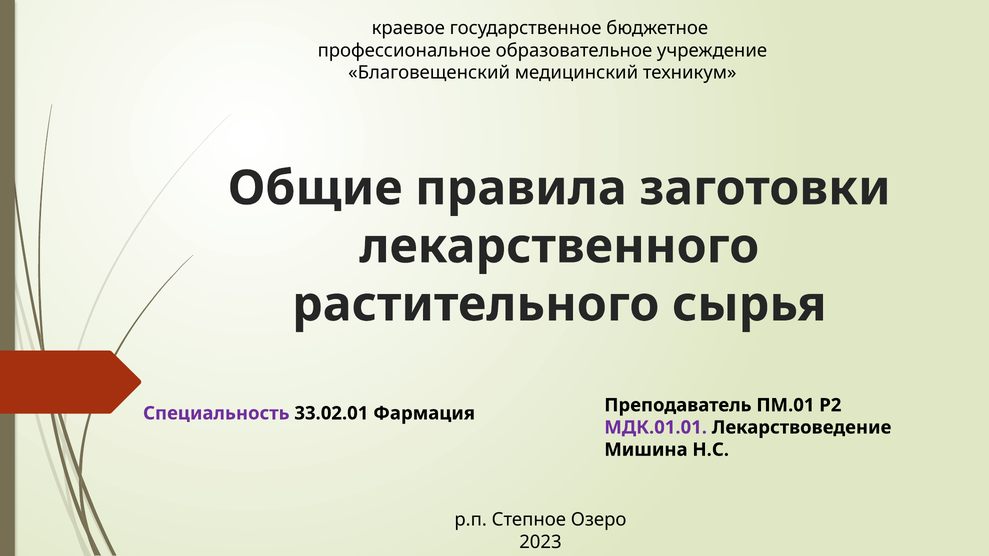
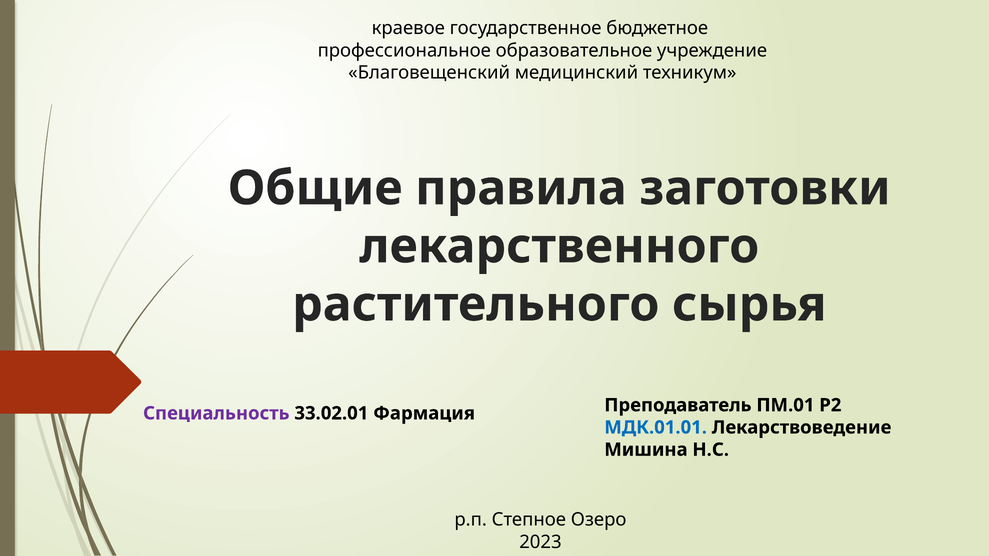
МДК.01.01 colour: purple -> blue
